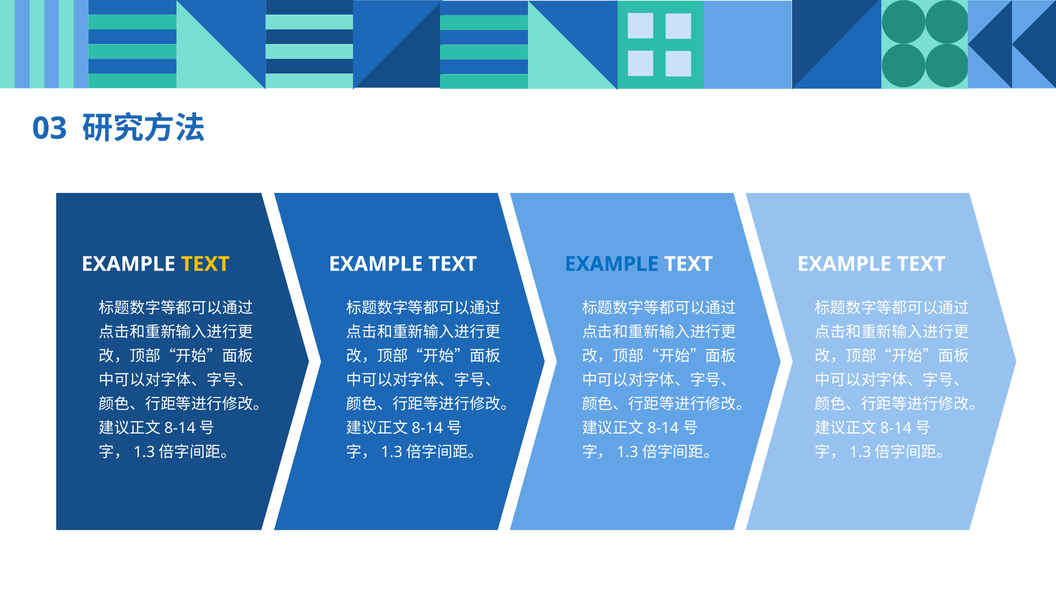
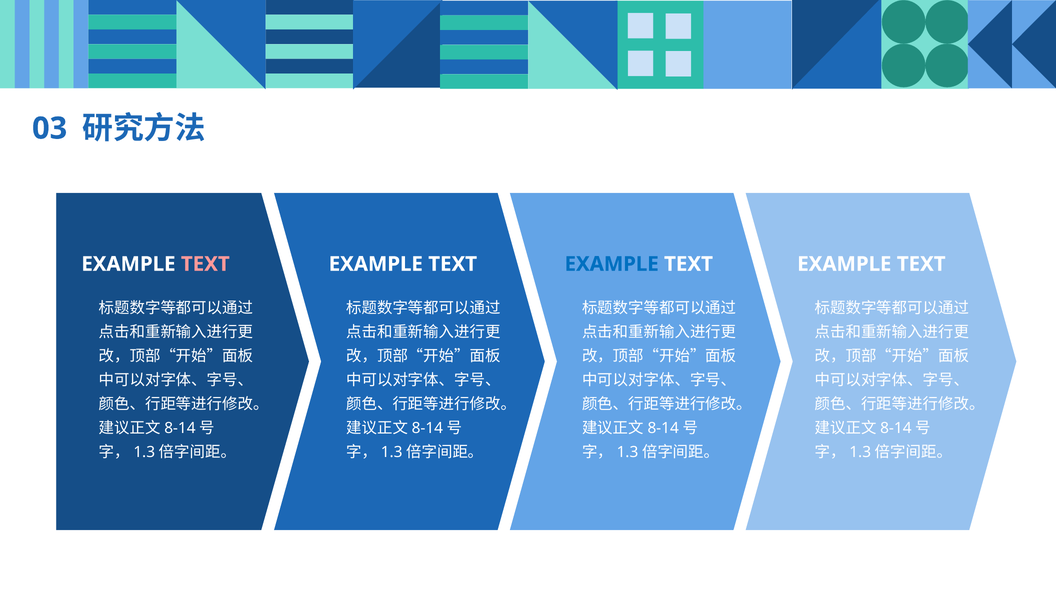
TEXT at (205, 264) colour: yellow -> pink
